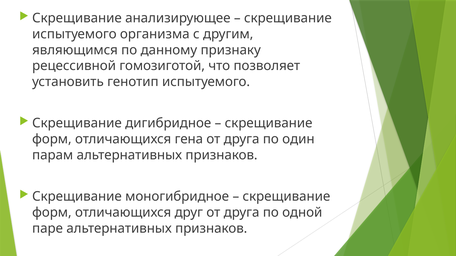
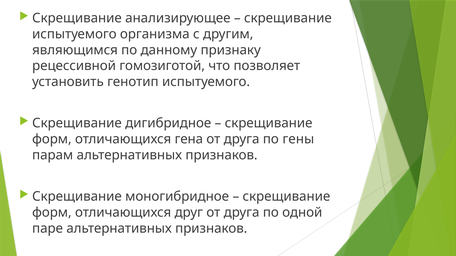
один: один -> гены
